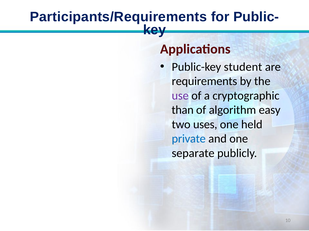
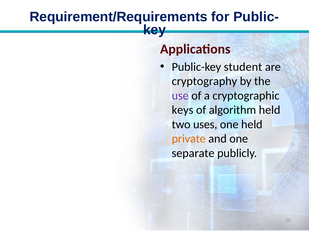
Participants/Requirements: Participants/Requirements -> Requirement/Requirements
requirements: requirements -> cryptography
than: than -> keys
algorithm easy: easy -> held
private colour: blue -> orange
